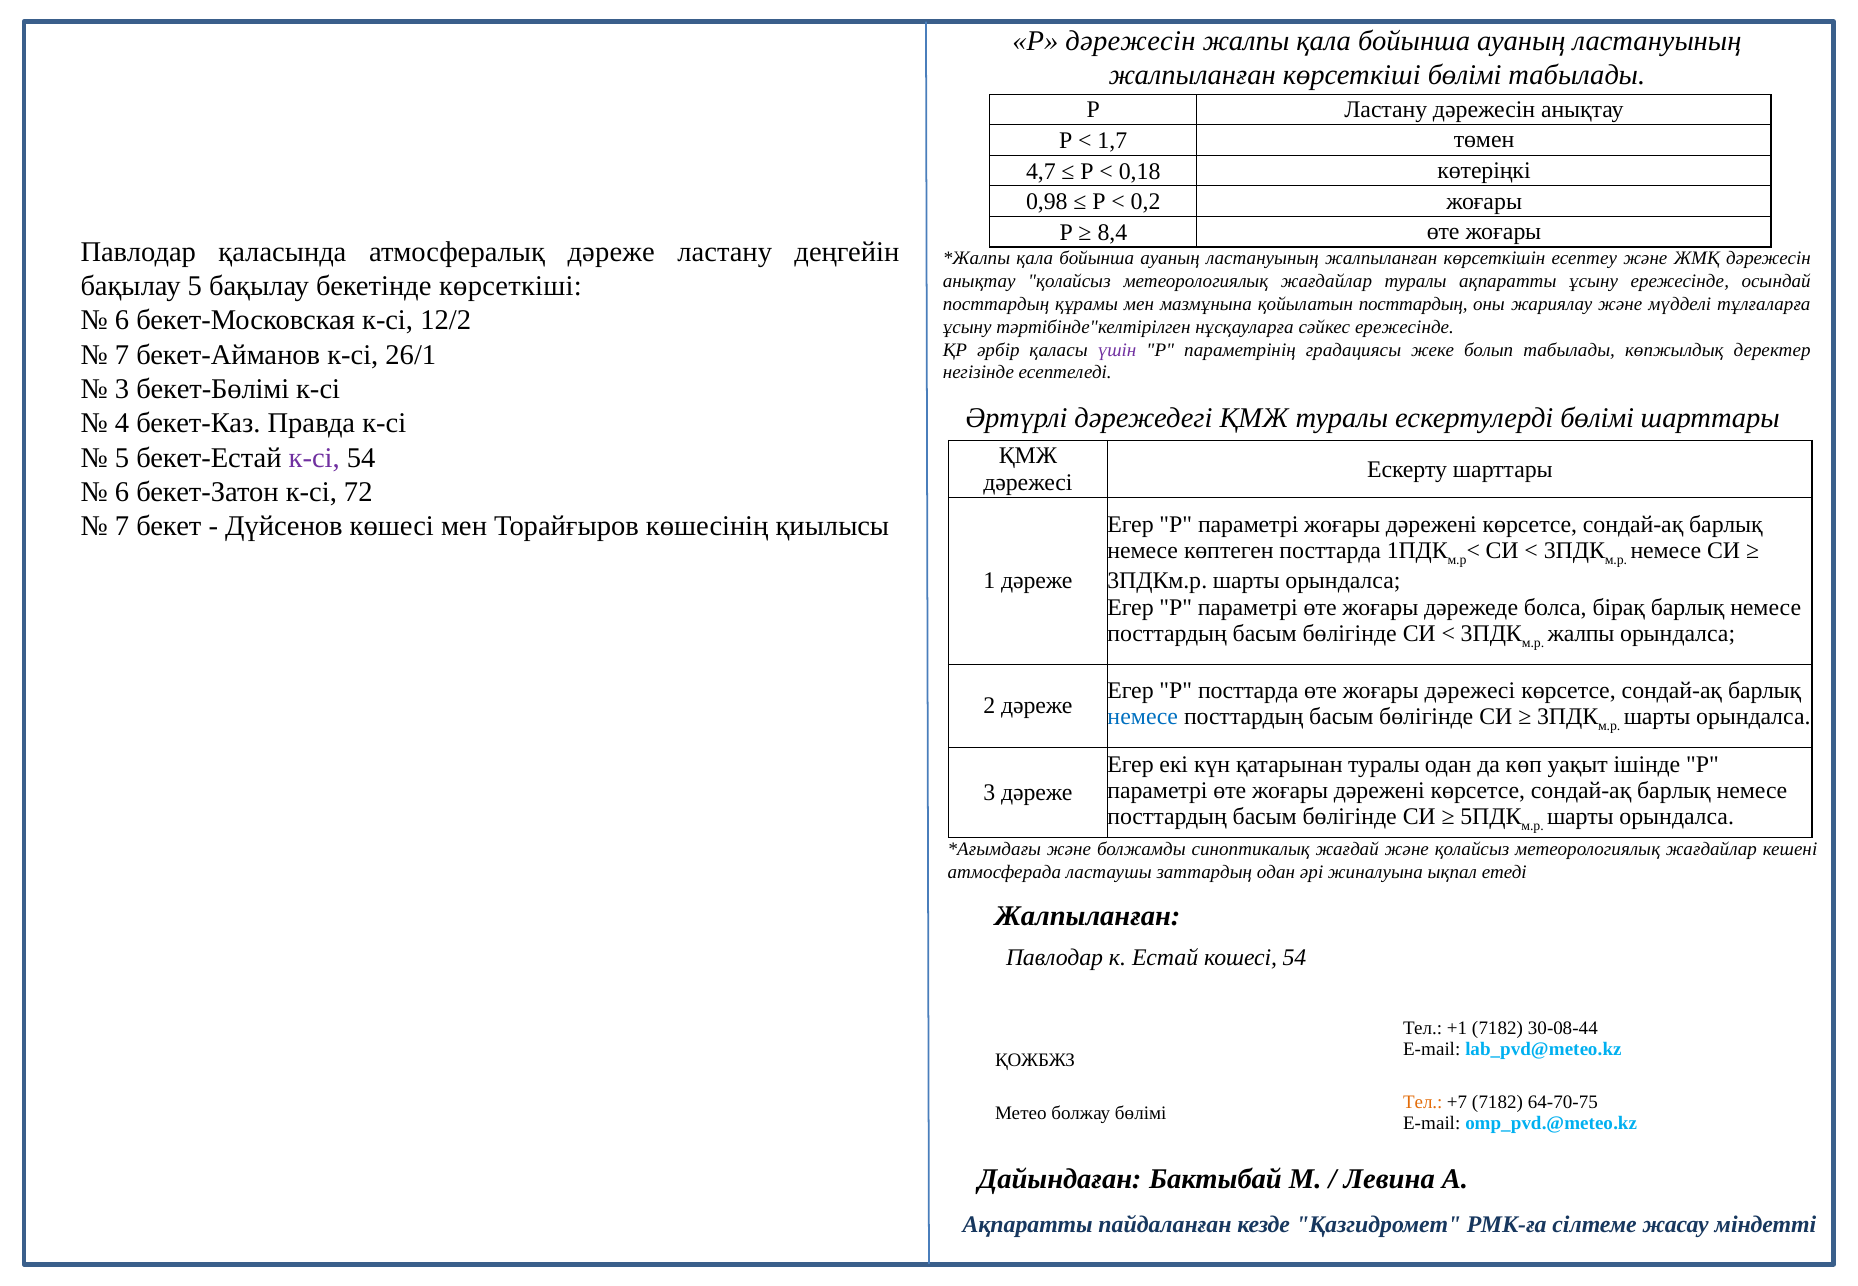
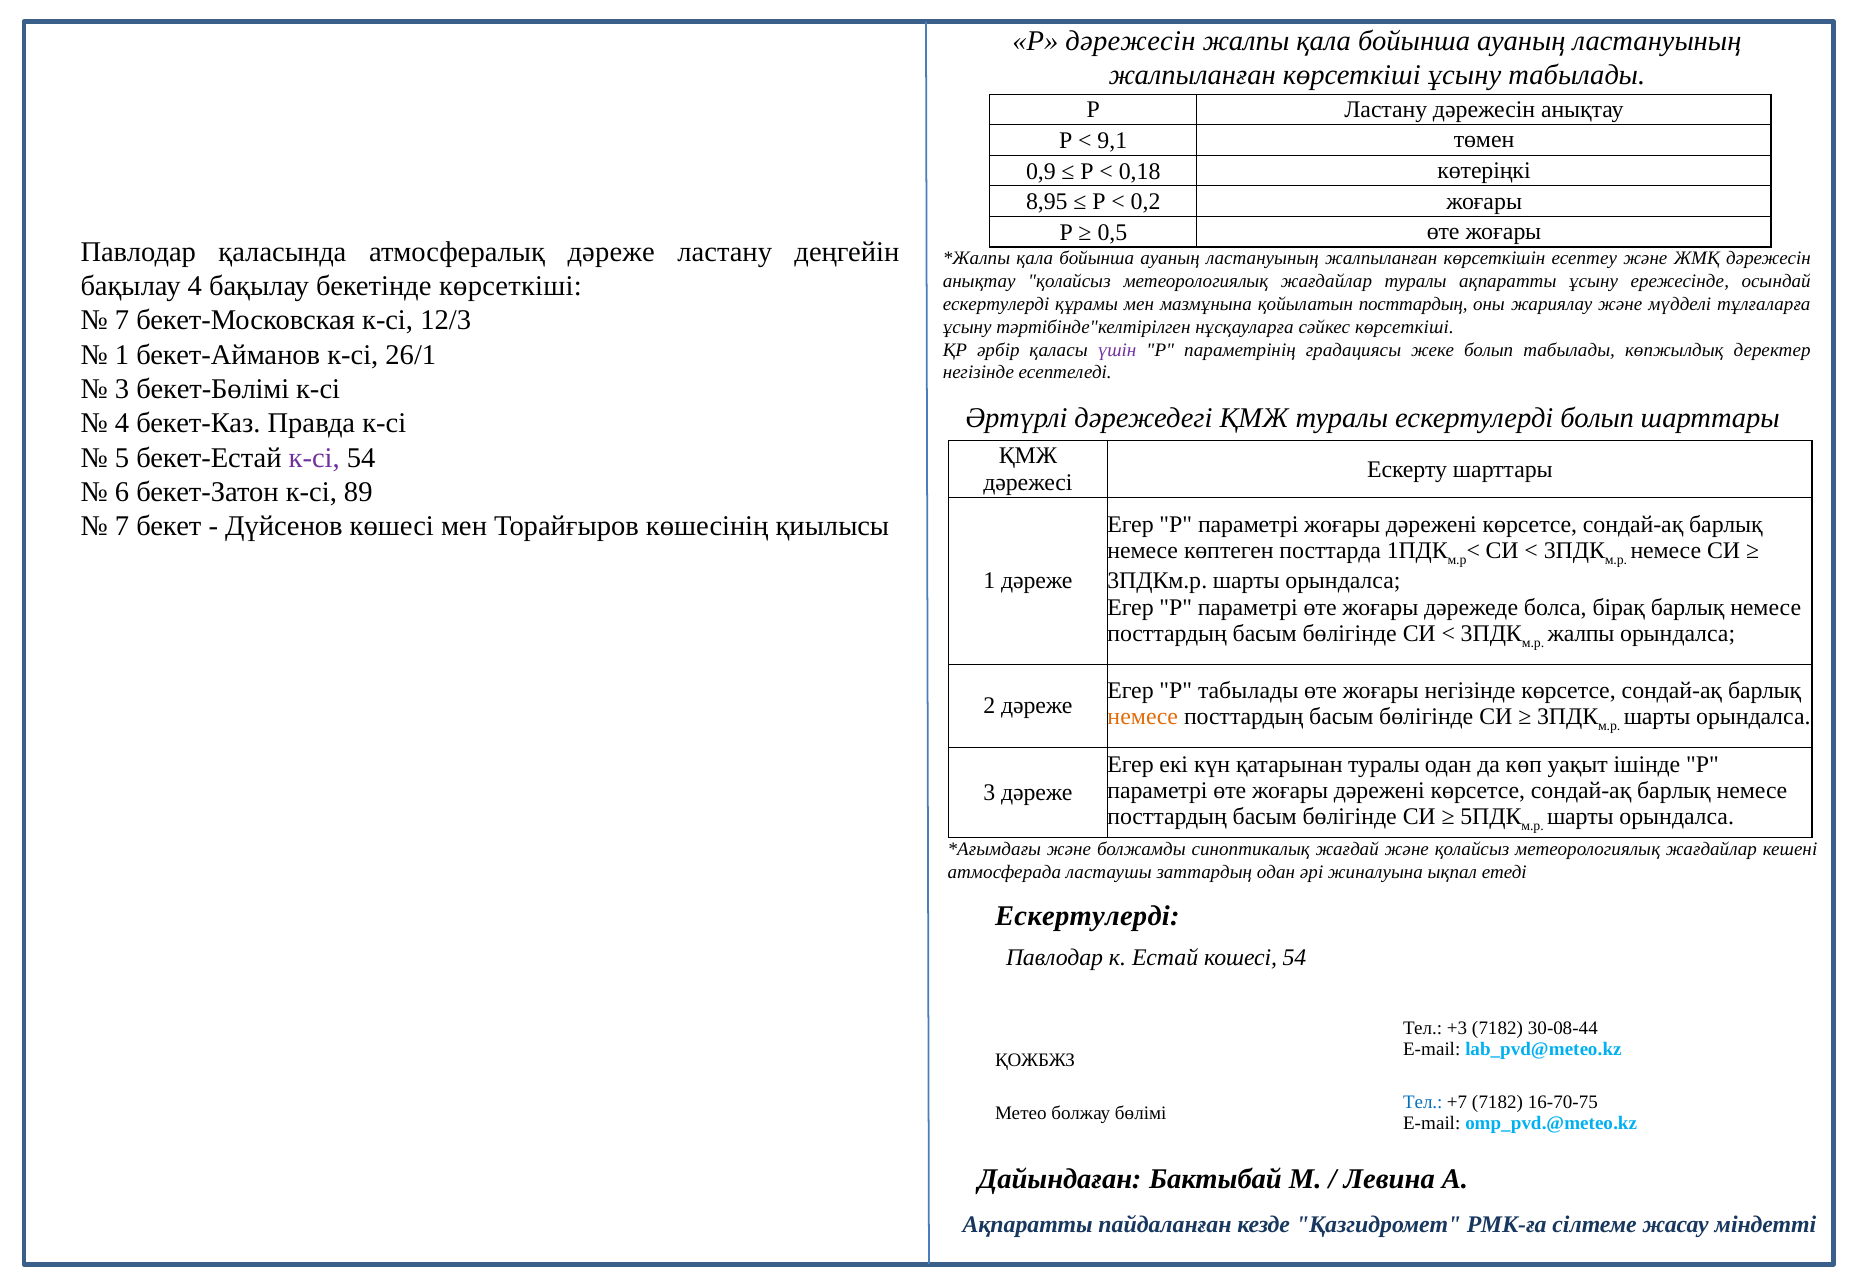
көрсеткіші бөлімі: бөлімі -> ұсыну
1,7: 1,7 -> 9,1
4,7: 4,7 -> 0,9
0,98: 0,98 -> 8,95
8,4: 8,4 -> 0,5
бақылау 5: 5 -> 4
посттардың at (996, 304): посттардың -> ескертулерді
6 at (122, 321): 6 -> 7
12/2: 12/2 -> 12/3
сәйкес ережесінде: ережесінде -> көрсеткіші
7 at (122, 355): 7 -> 1
ескертулерді бөлімі: бөлімі -> болып
72: 72 -> 89
Р посттарда: посттарда -> табылады
жоғары дәрежесі: дәрежесі -> негізінде
немесе at (1143, 717) colour: blue -> orange
Жалпыланған at (1088, 916): Жалпыланған -> Ескертулерді
+1: +1 -> +3
Тел at (1423, 1103) colour: orange -> blue
64-70-75: 64-70-75 -> 16-70-75
